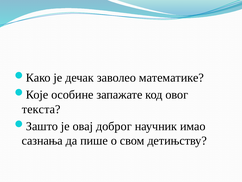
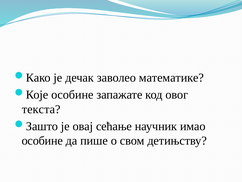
доброг: доброг -> сећање
сазнања at (42, 140): сазнања -> особине
